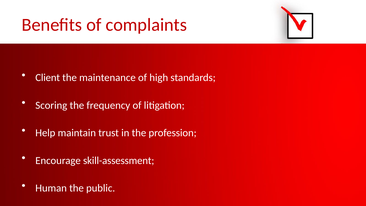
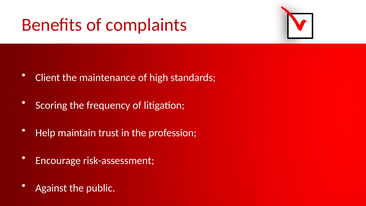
skill-assessment: skill-assessment -> risk-assessment
Human: Human -> Against
